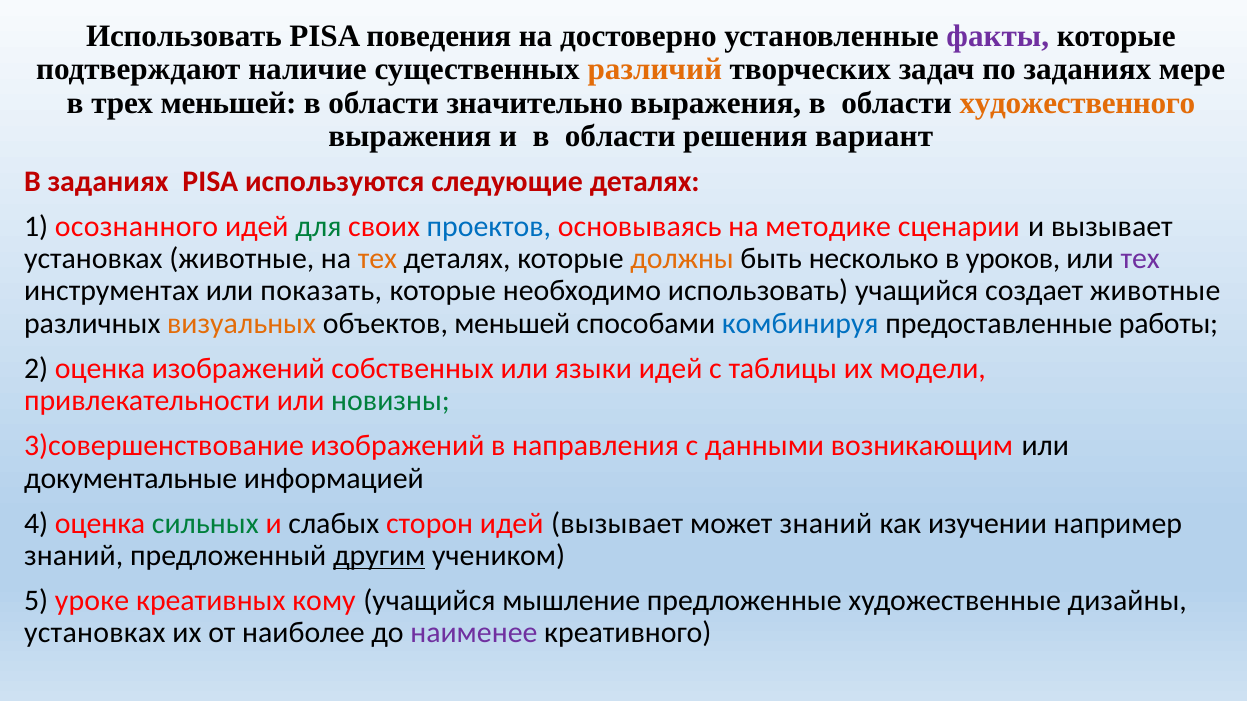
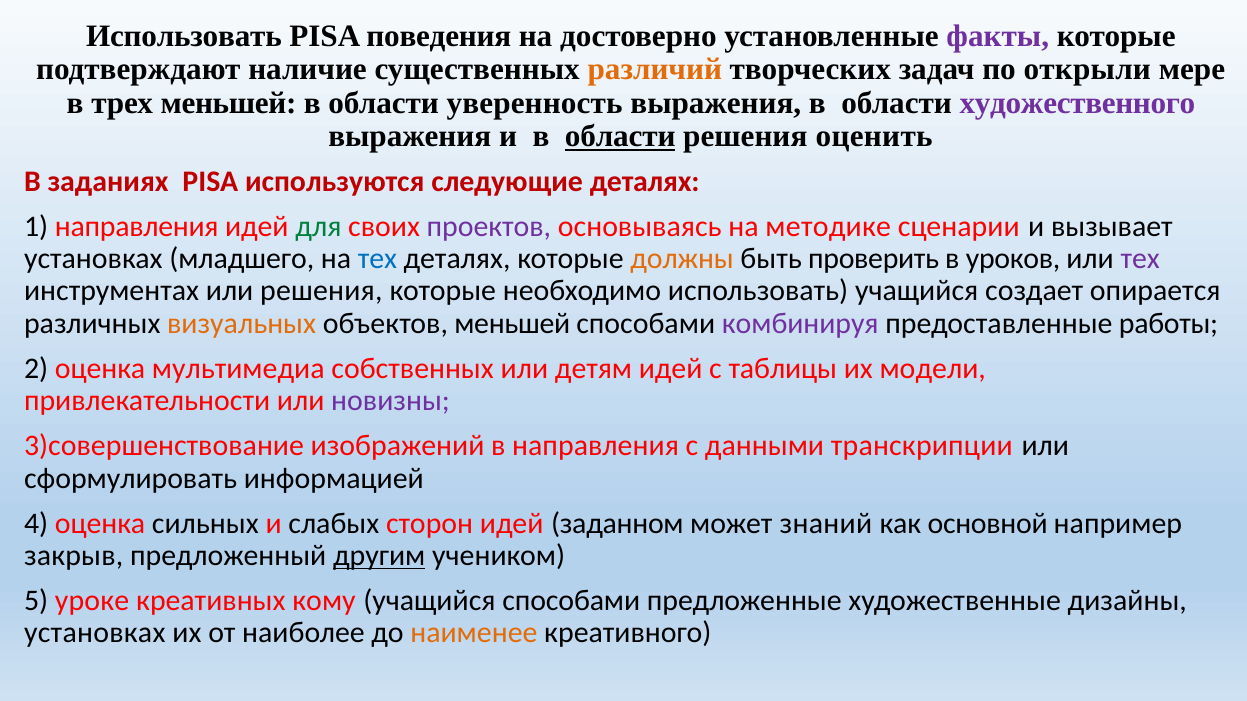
по заданиях: заданиях -> открыли
значительно: значительно -> уверенность
художественного colour: orange -> purple
области at (620, 137) underline: none -> present
вариант: вариант -> оценить
1 осознанного: осознанного -> направления
проектов colour: blue -> purple
установках животные: животные -> младшего
тех at (378, 259) colour: orange -> blue
несколько: несколько -> проверить
или показать: показать -> решения
создает животные: животные -> опирается
комбинируя colour: blue -> purple
оценка изображений: изображений -> мультимедиа
языки: языки -> детям
новизны colour: green -> purple
возникающим: возникающим -> транскрипции
документальные: документальные -> сформулировать
сильных colour: green -> black
идей вызывает: вызывает -> заданном
изучении: изучении -> основной
знаний at (74, 556): знаний -> закрыв
учащийся мышление: мышление -> способами
наименее colour: purple -> orange
